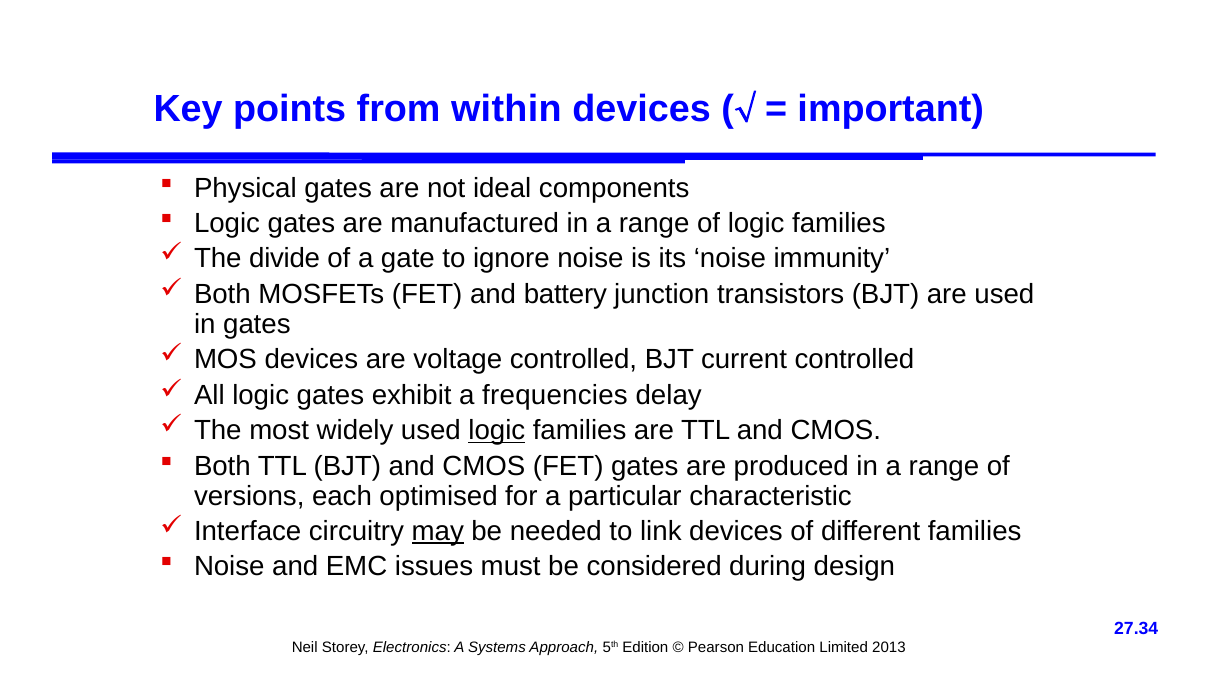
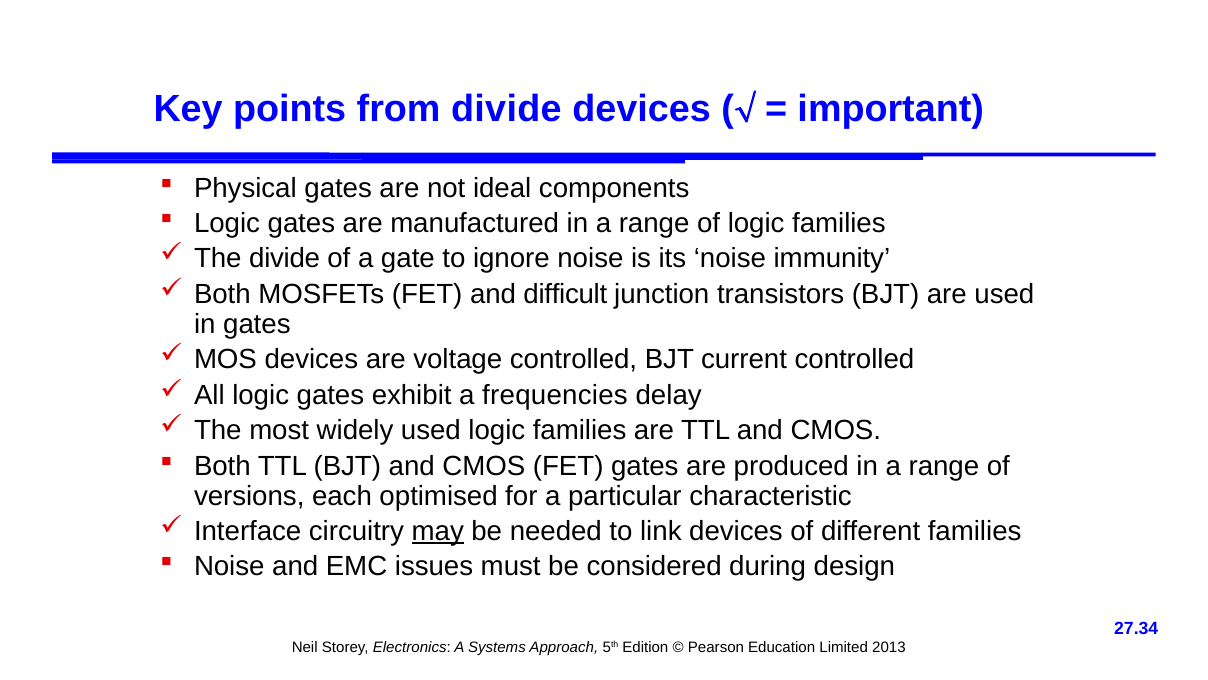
from within: within -> divide
battery: battery -> difficult
logic at (497, 430) underline: present -> none
